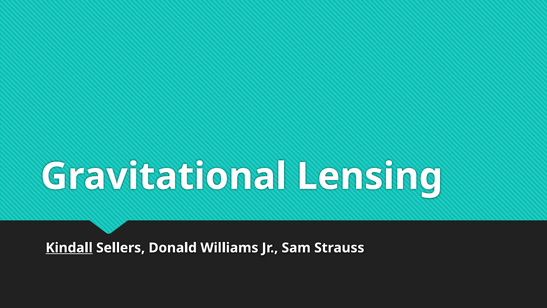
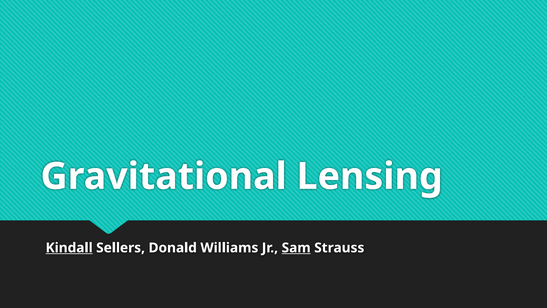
Sam underline: none -> present
